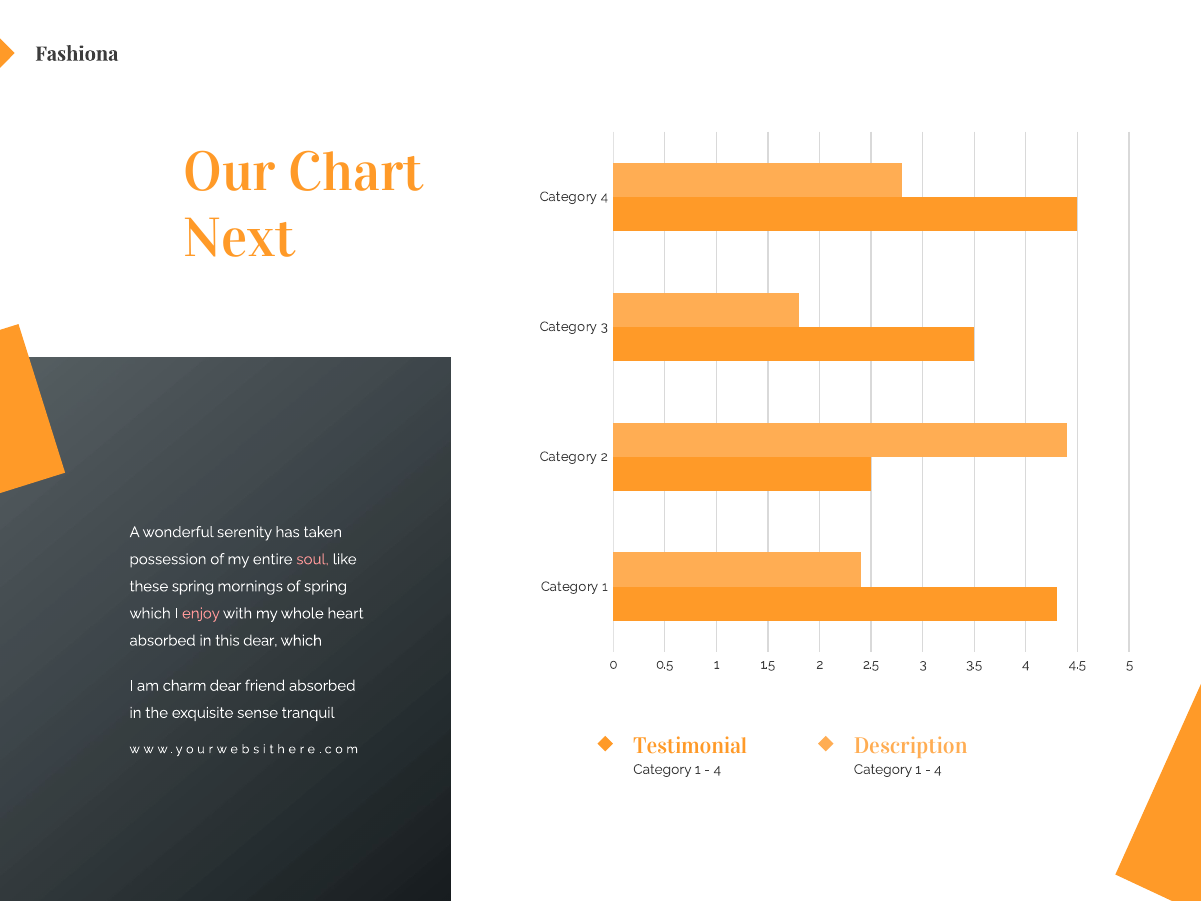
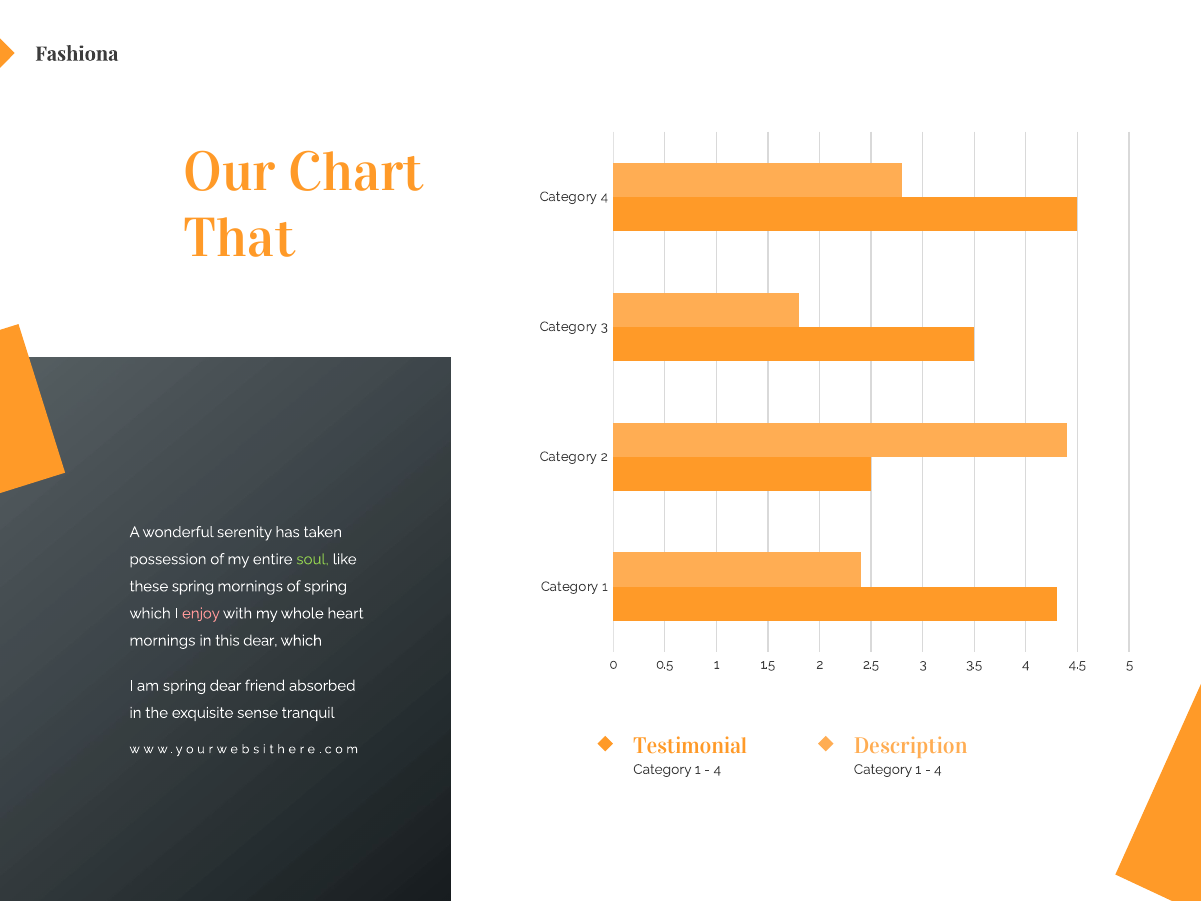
Next: Next -> That
soul colour: pink -> light green
absorbed at (163, 640): absorbed -> mornings
am charm: charm -> spring
